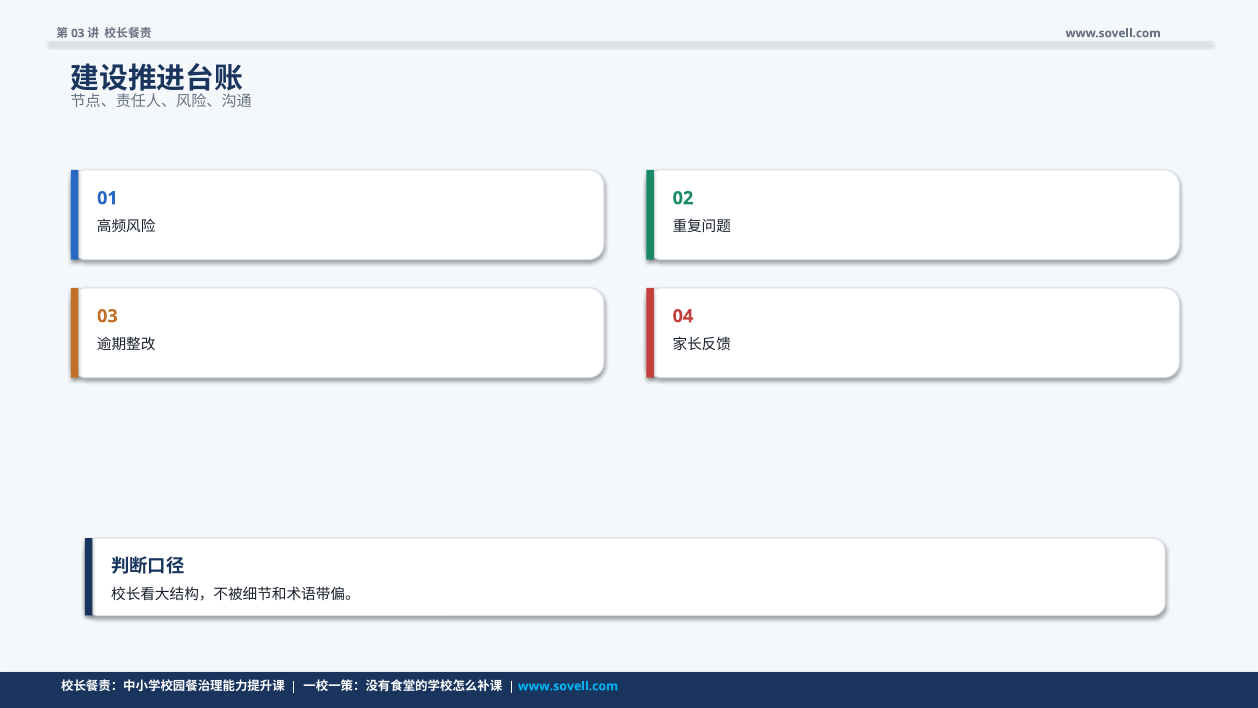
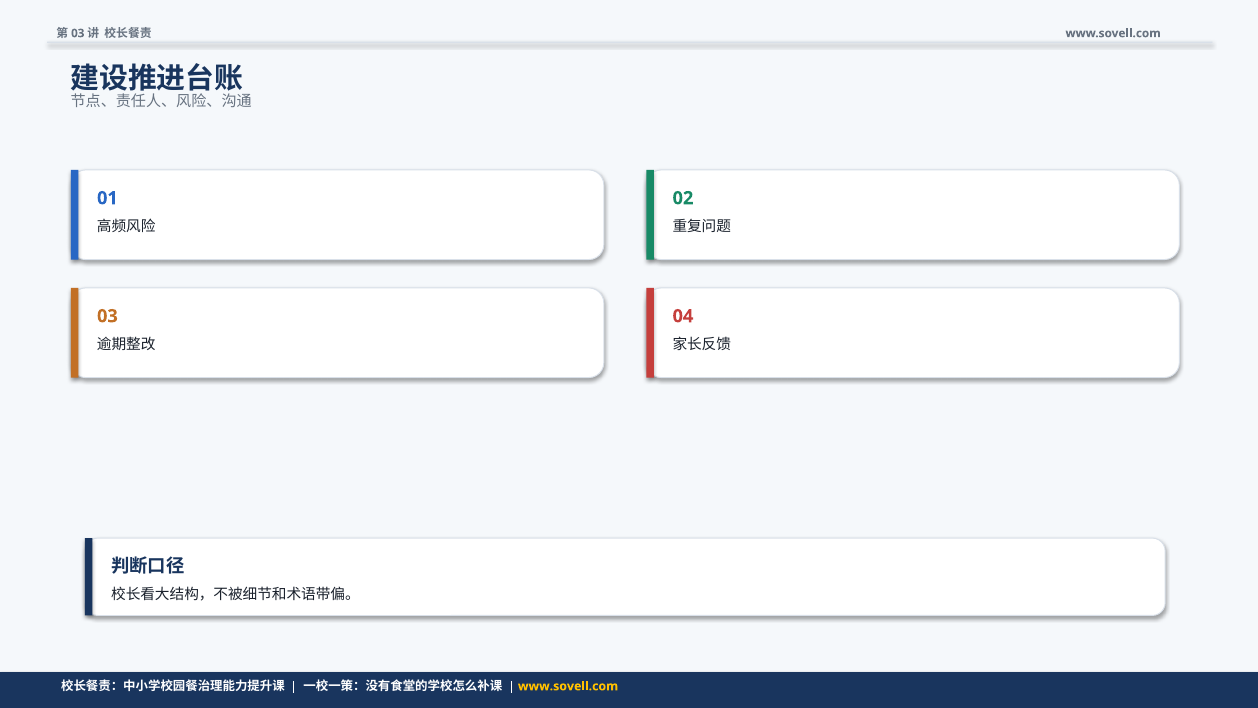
www.sovell.com at (568, 686) colour: light blue -> yellow
